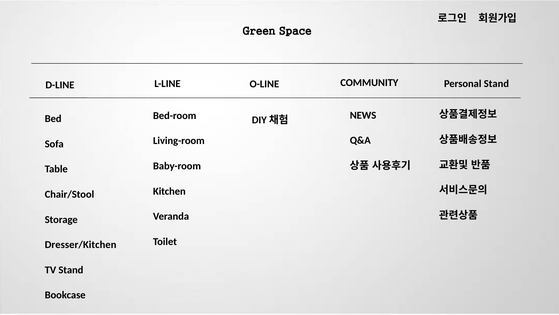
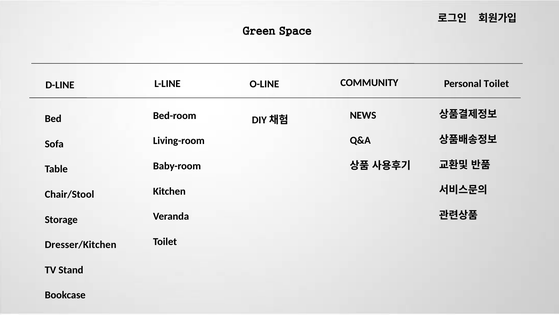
Personal Stand: Stand -> Toilet
